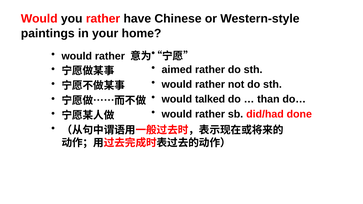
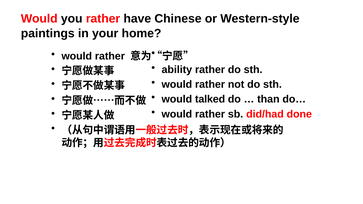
aimed: aimed -> ability
